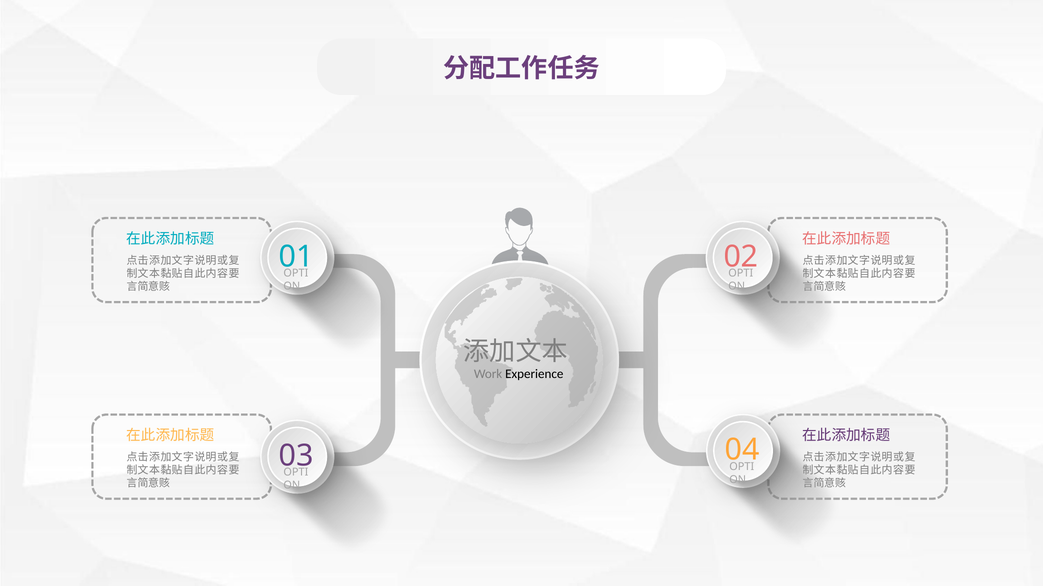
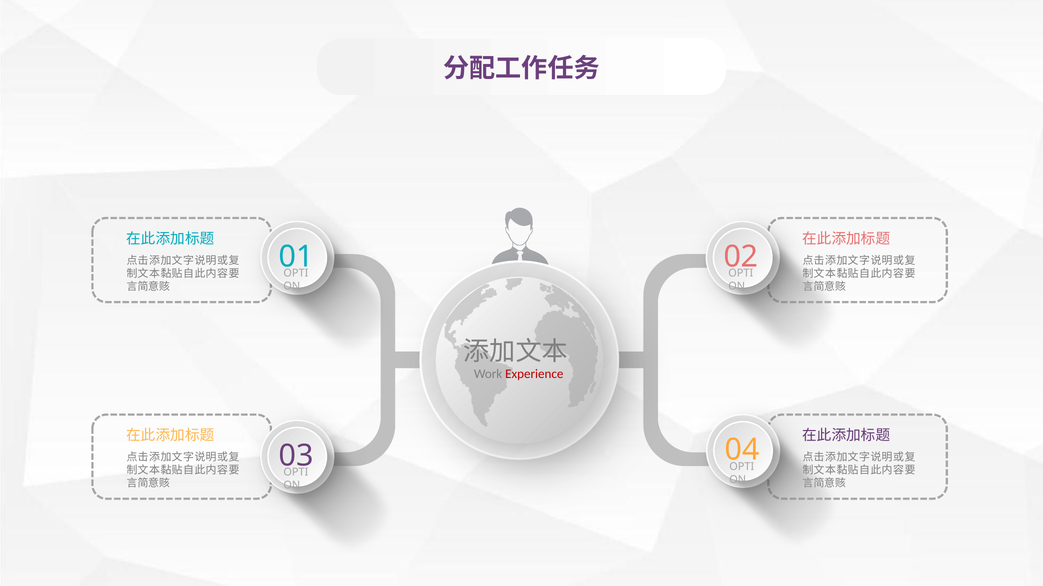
Experience colour: black -> red
